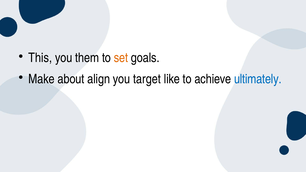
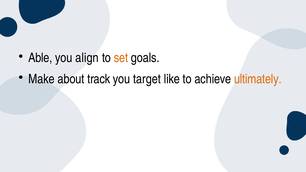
This: This -> Able
them: them -> align
align: align -> track
ultimately colour: blue -> orange
